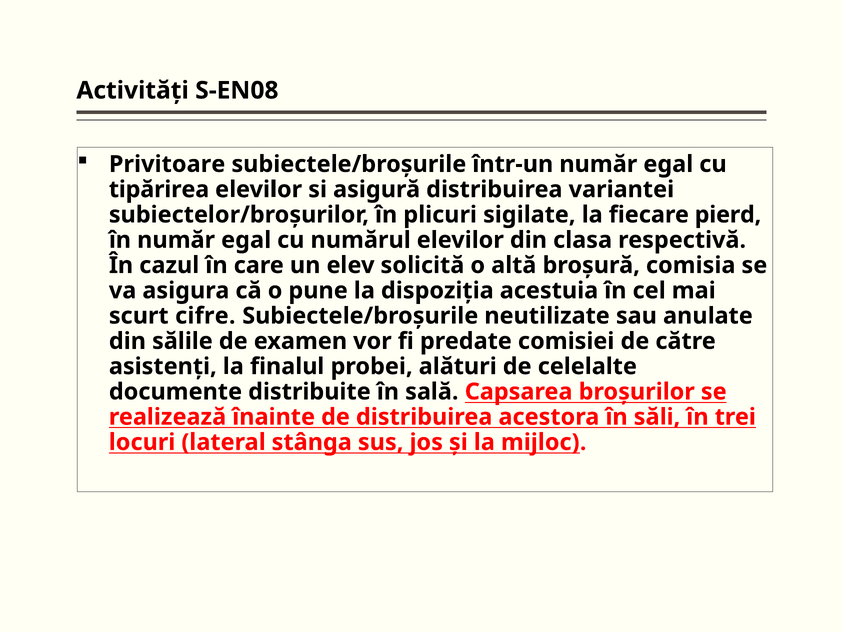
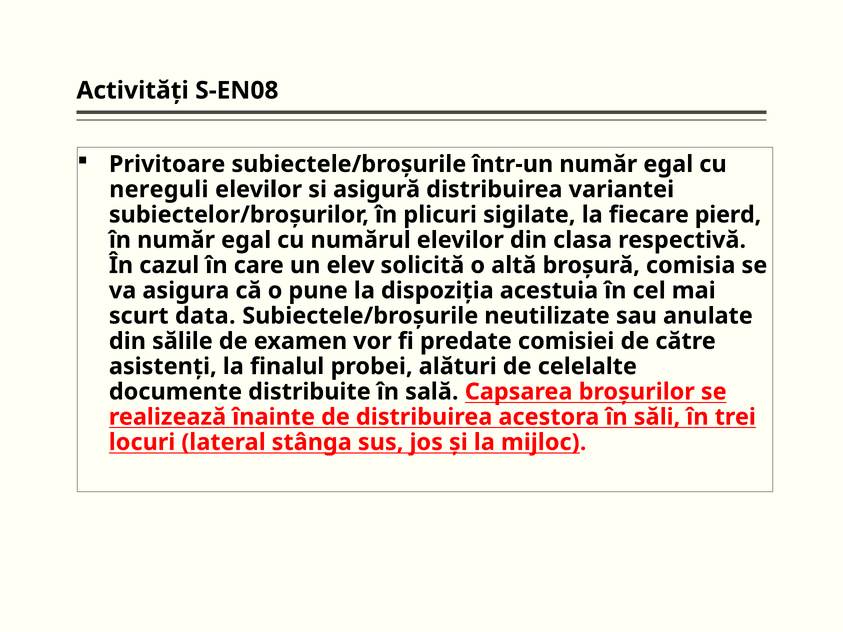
tipărirea: tipărirea -> nereguli
cifre: cifre -> data
